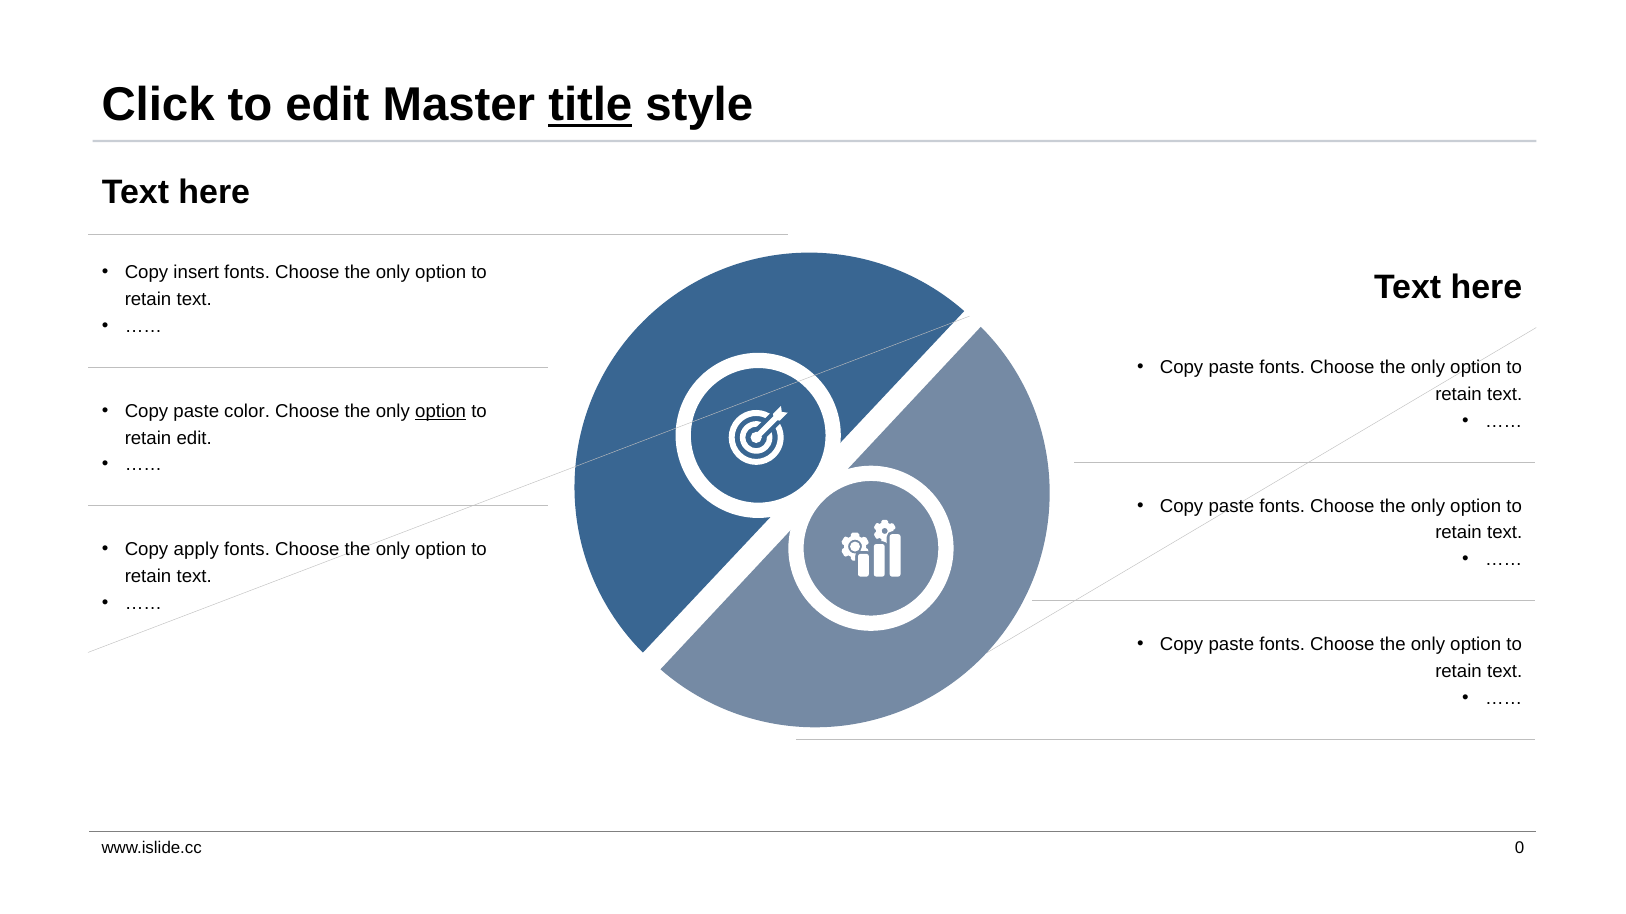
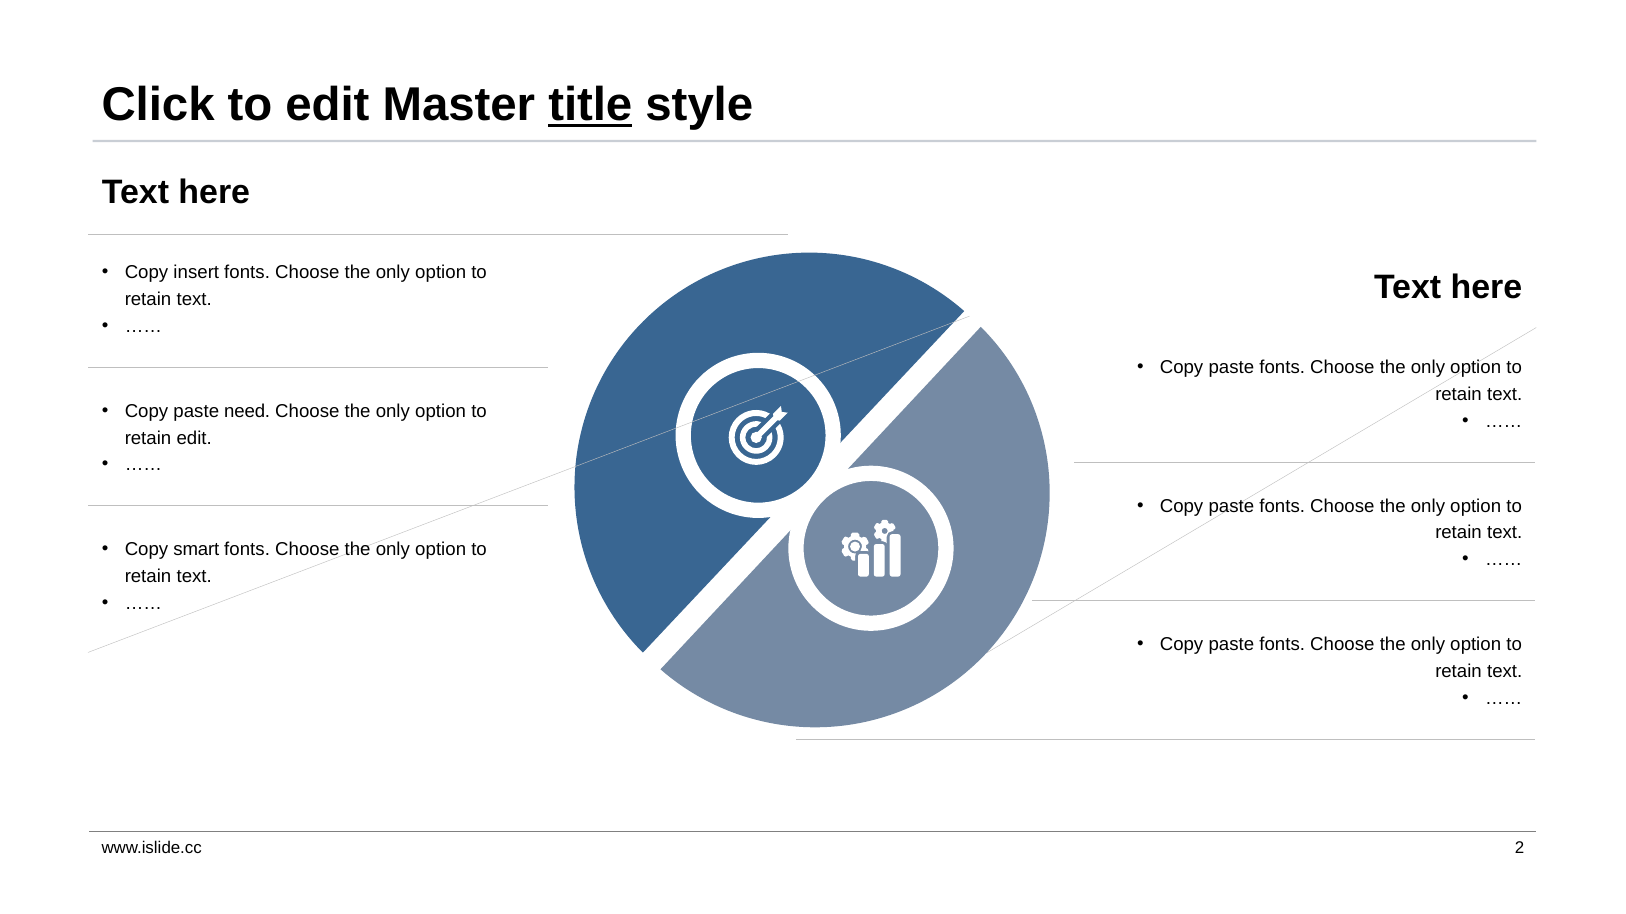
color: color -> need
option at (441, 411) underline: present -> none
apply: apply -> smart
0: 0 -> 2
